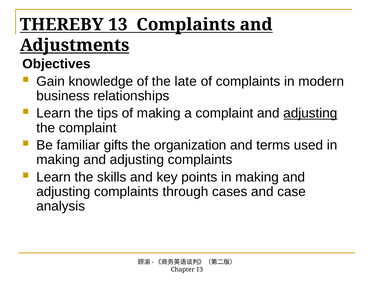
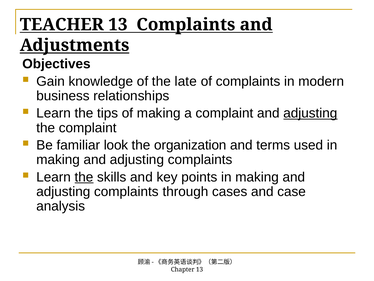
THEREBY: THEREBY -> TEACHER
gifts: gifts -> look
the at (84, 177) underline: none -> present
